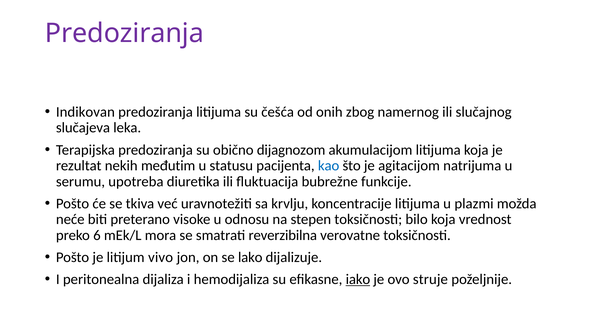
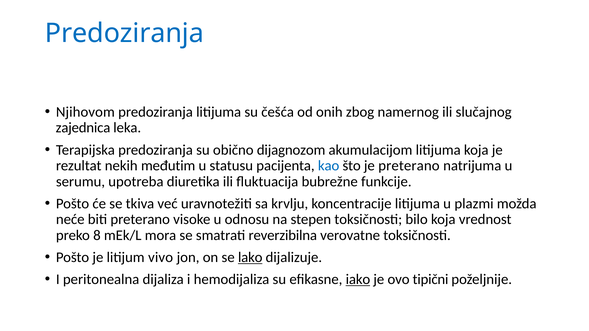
Predoziranja at (124, 33) colour: purple -> blue
Indikovan: Indikovan -> Njihovom
slučajeva: slučajeva -> zajednica
je agitacijom: agitacijom -> preterano
6: 6 -> 8
lako underline: none -> present
struje: struje -> tipični
